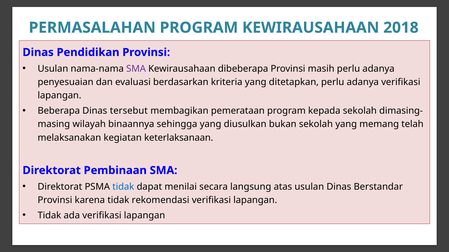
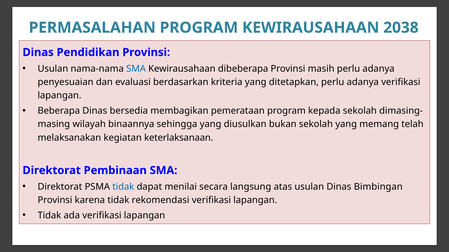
2018: 2018 -> 2038
SMA at (136, 69) colour: purple -> blue
tersebut: tersebut -> bersedia
Berstandar: Berstandar -> Bimbingan
